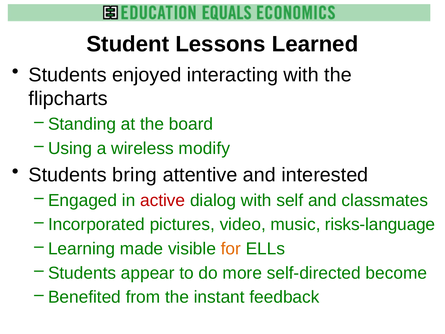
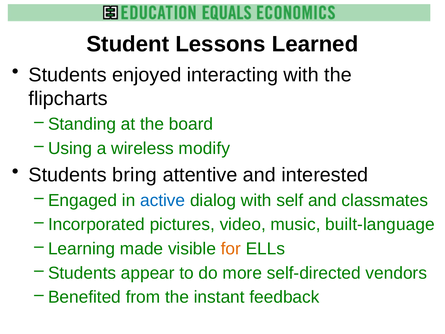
active colour: red -> blue
risks-language: risks-language -> built-language
become: become -> vendors
